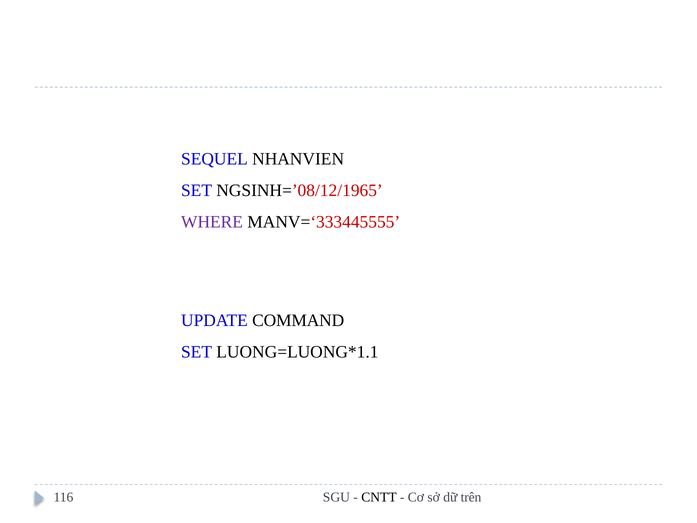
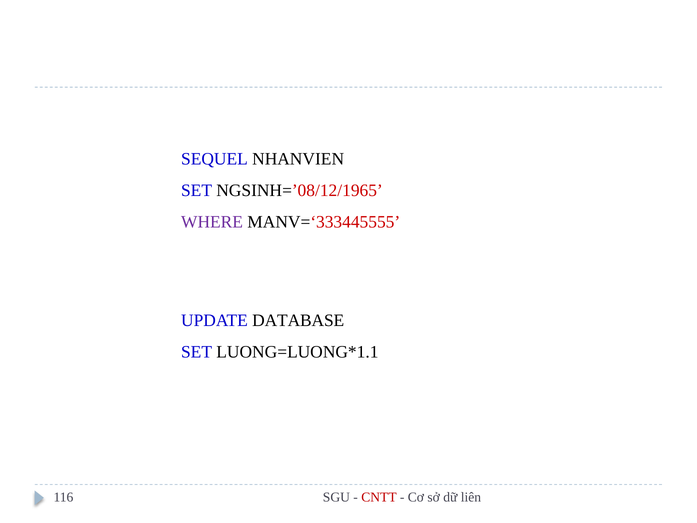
COMMAND: COMMAND -> DATABASE
CNTT colour: black -> red
trên: trên -> liên
